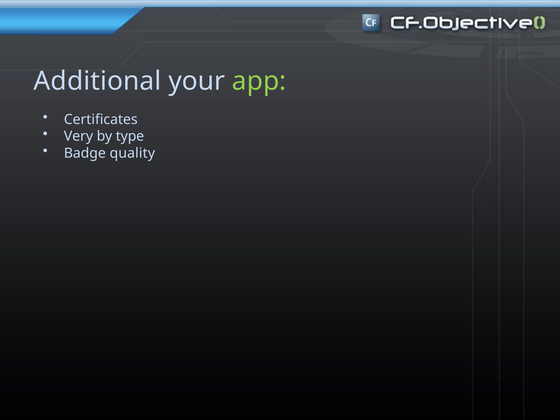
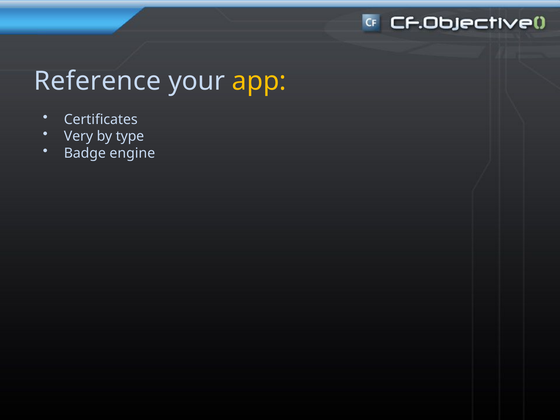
Additional: Additional -> Reference
app colour: light green -> yellow
quality: quality -> engine
